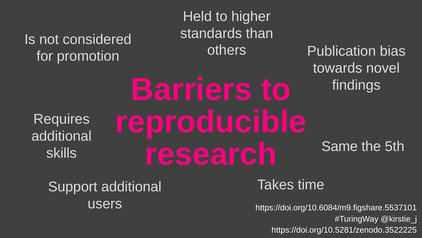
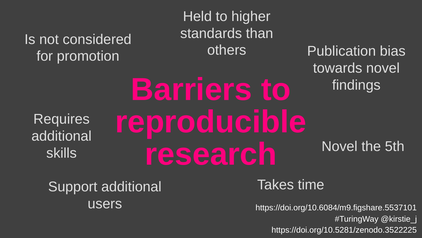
Same at (340, 146): Same -> Novel
